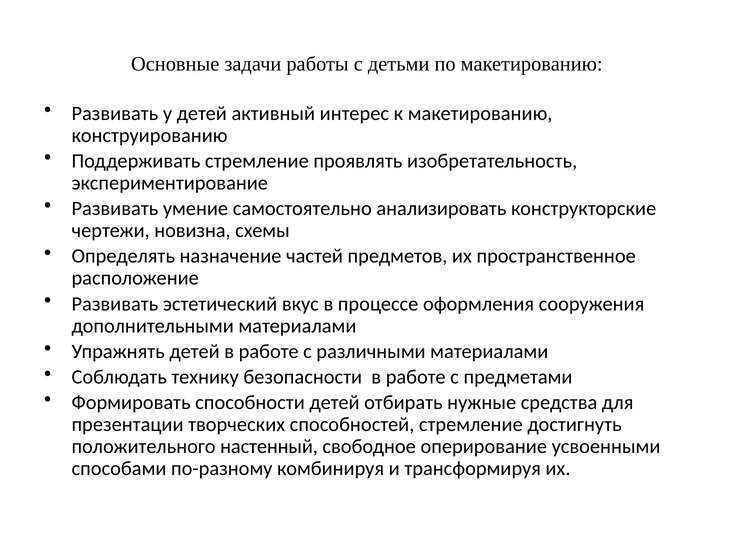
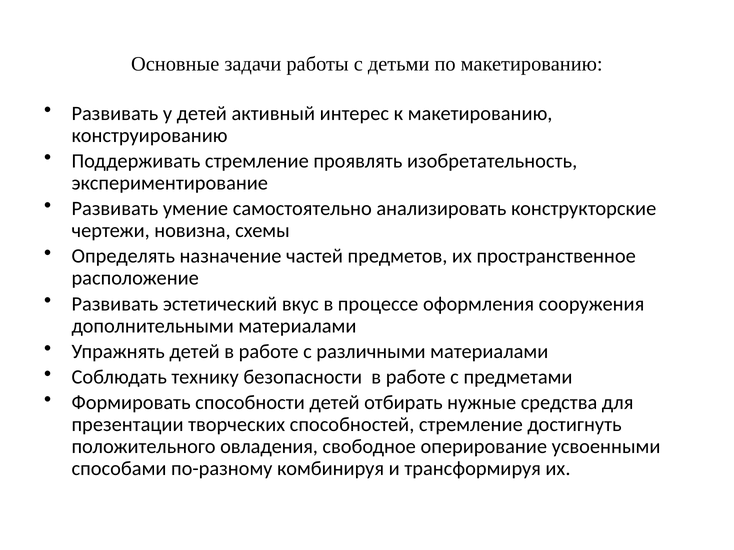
настенный: настенный -> овладения
